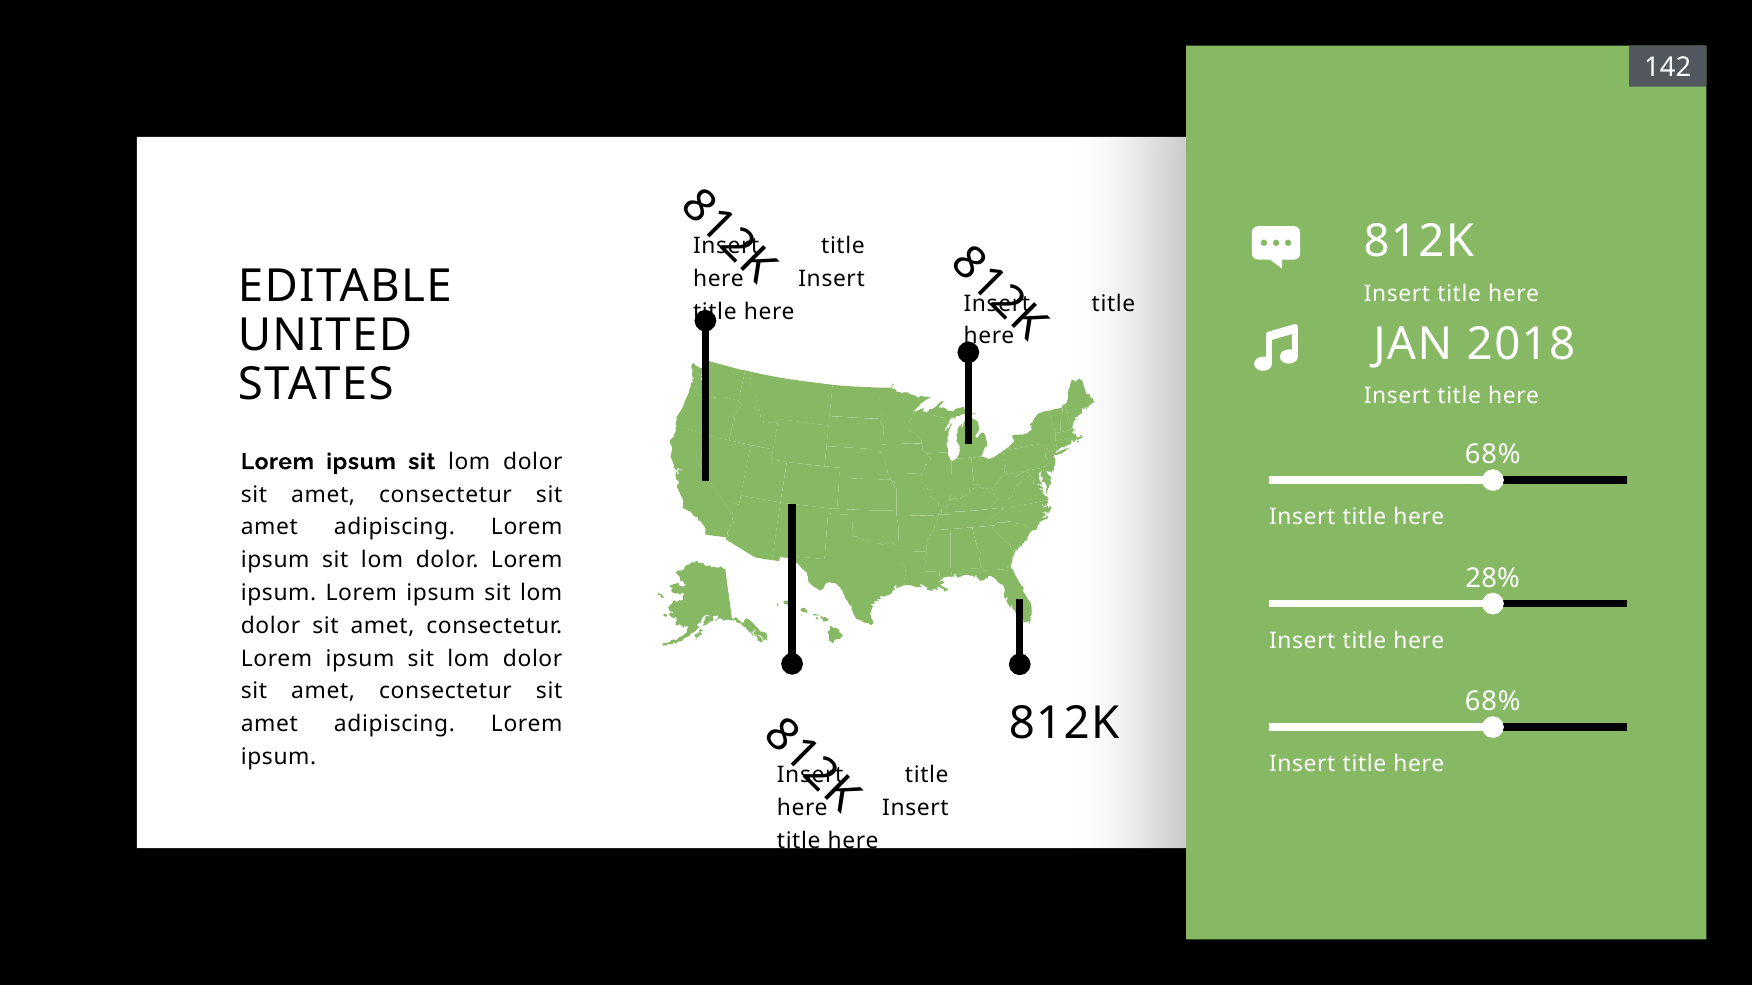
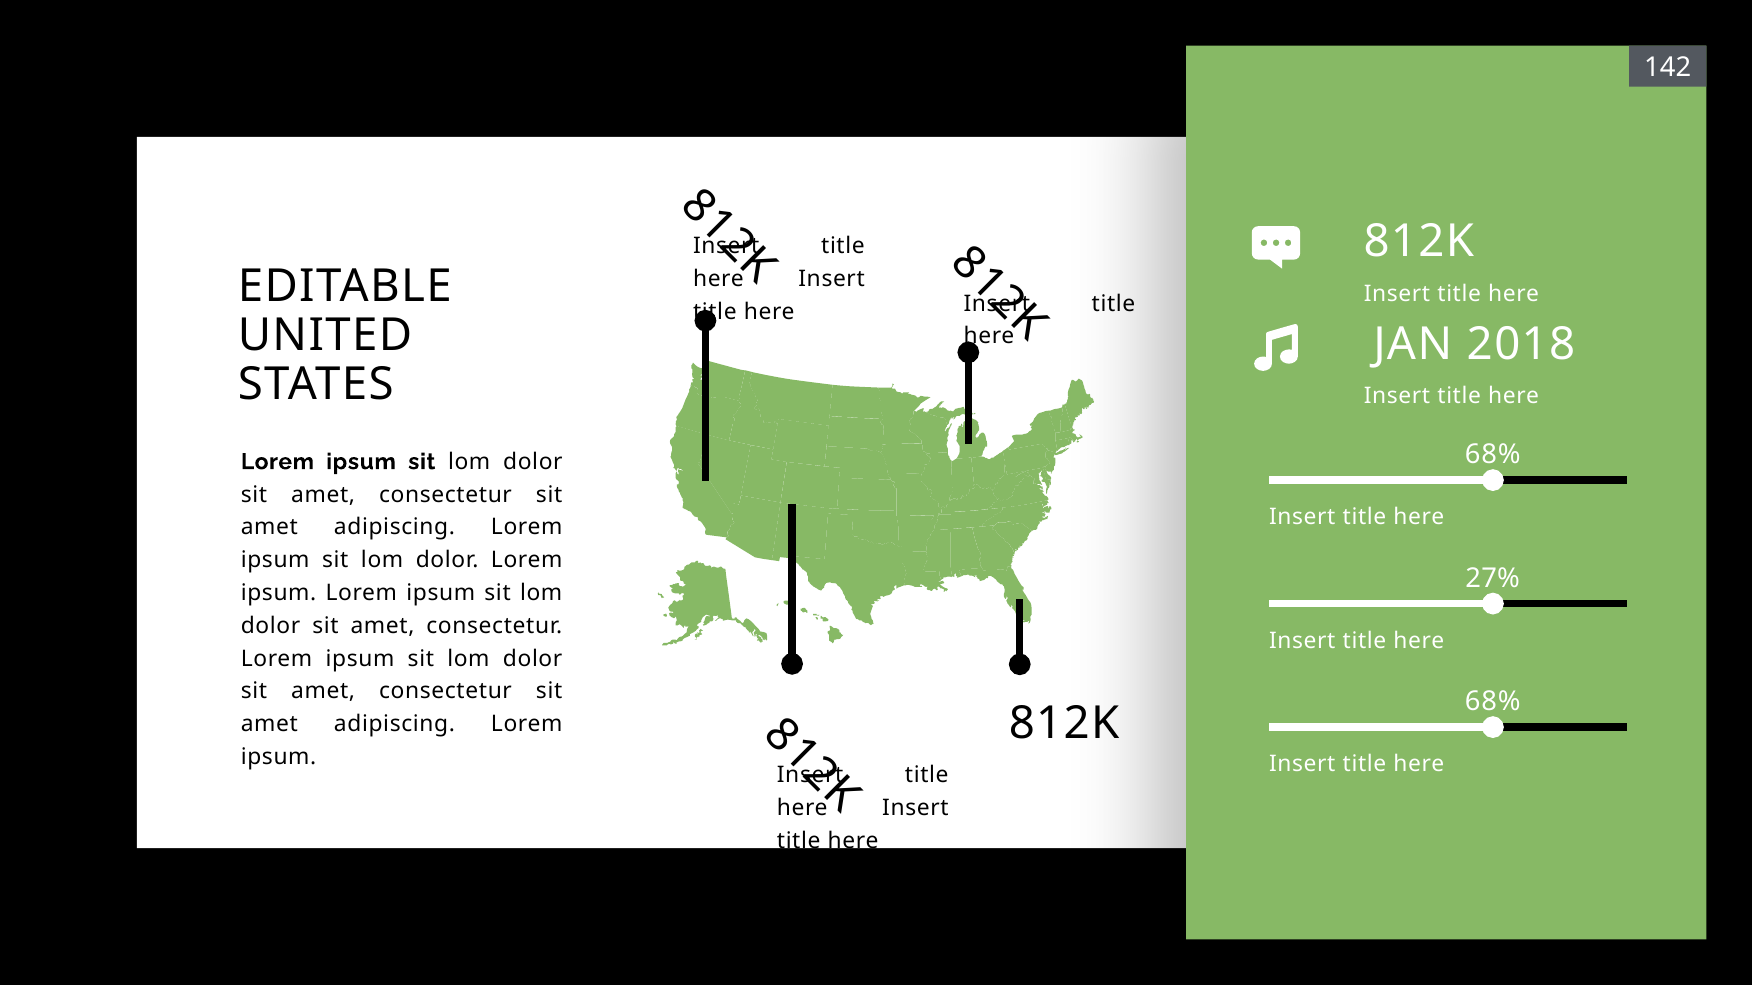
28%: 28% -> 27%
